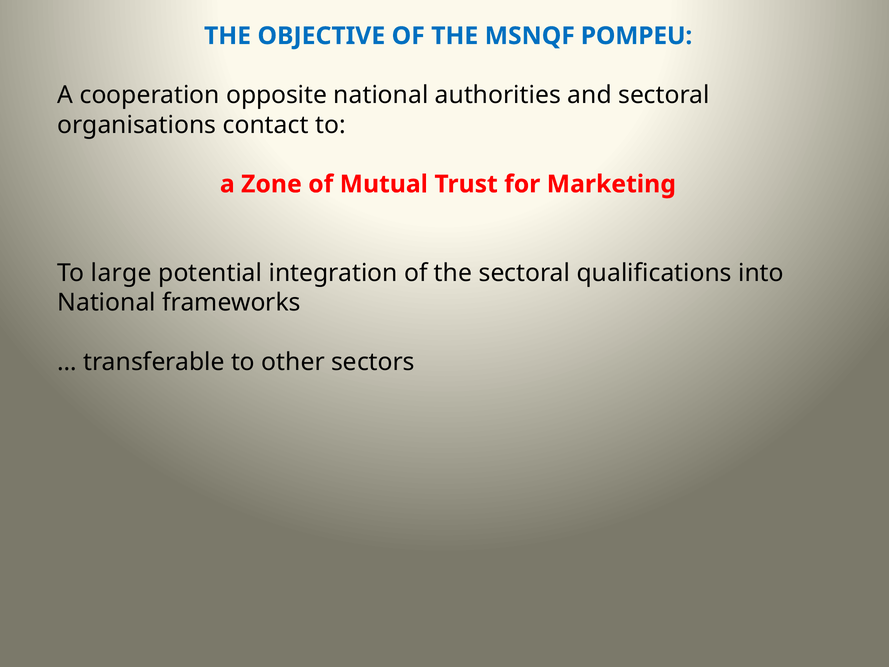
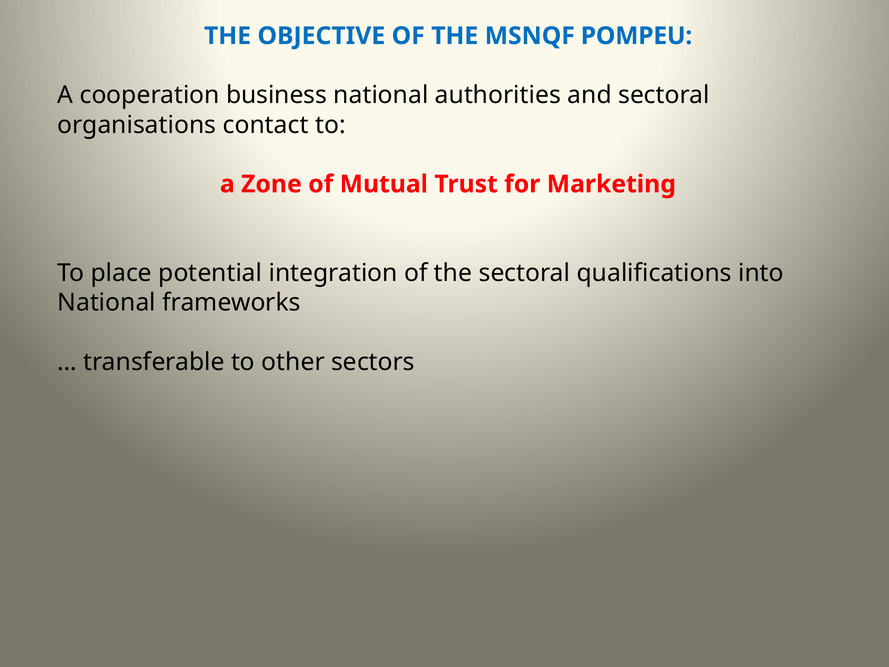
opposite: opposite -> business
large: large -> place
